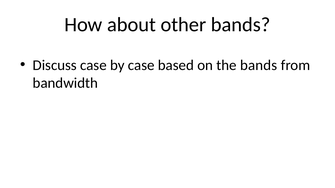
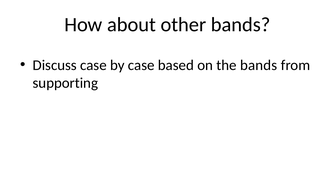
bandwidth: bandwidth -> supporting
